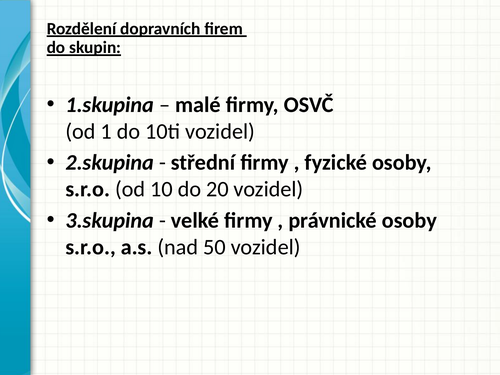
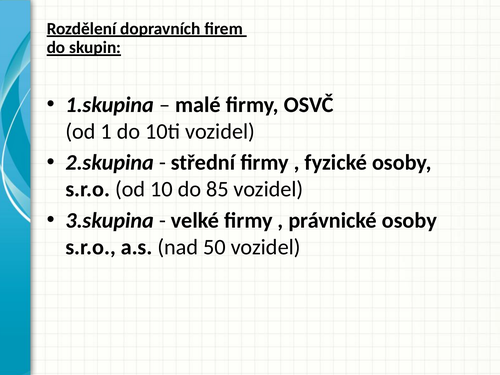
20: 20 -> 85
